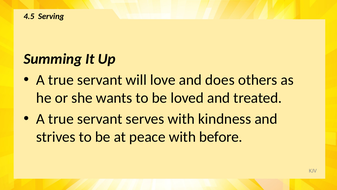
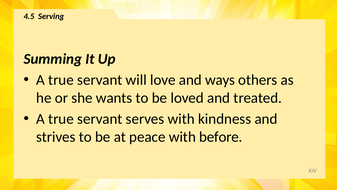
does: does -> ways
